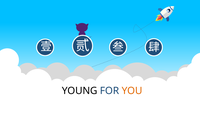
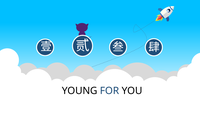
YOU colour: orange -> black
